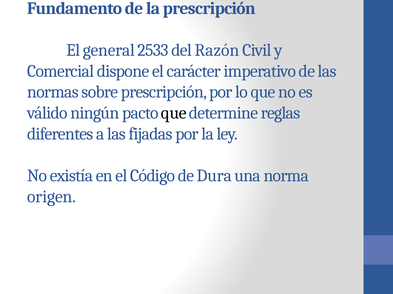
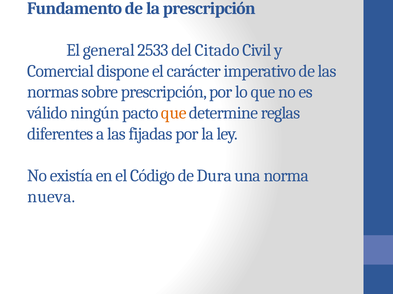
Razón: Razón -> Citado
que at (174, 113) colour: black -> orange
origen: origen -> nueva
